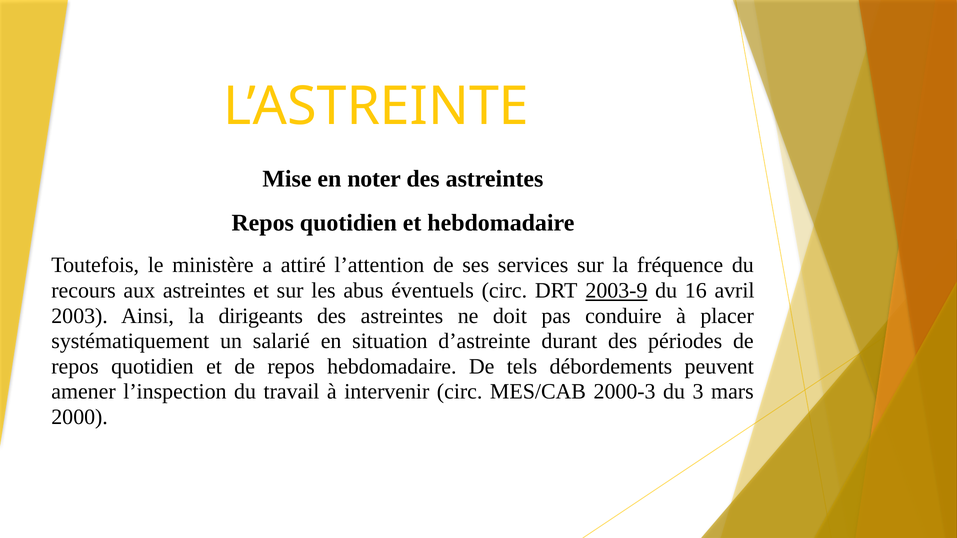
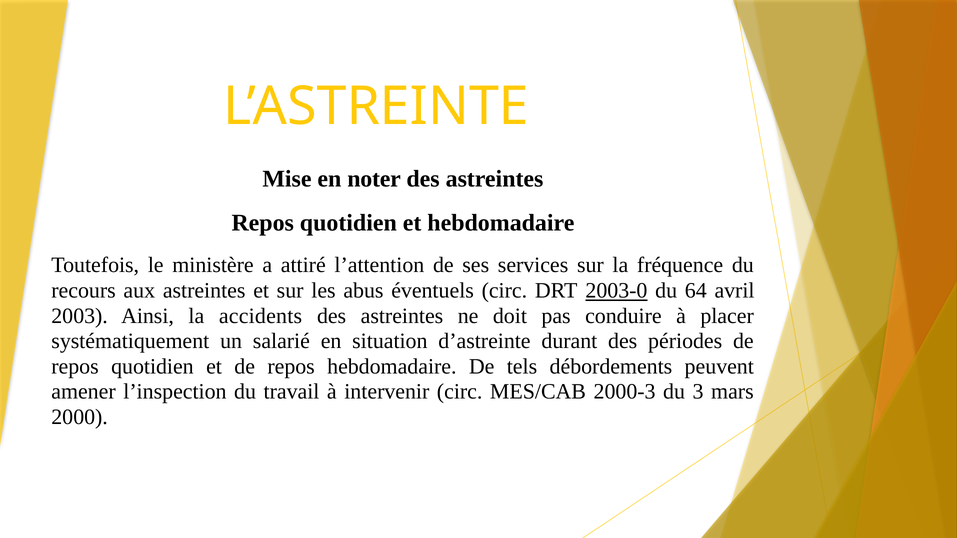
2003-9: 2003-9 -> 2003-0
16: 16 -> 64
dirigeants: dirigeants -> accidents
